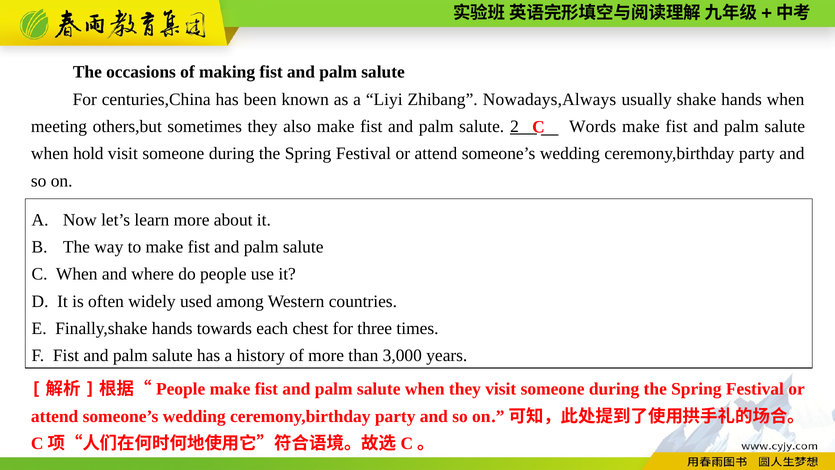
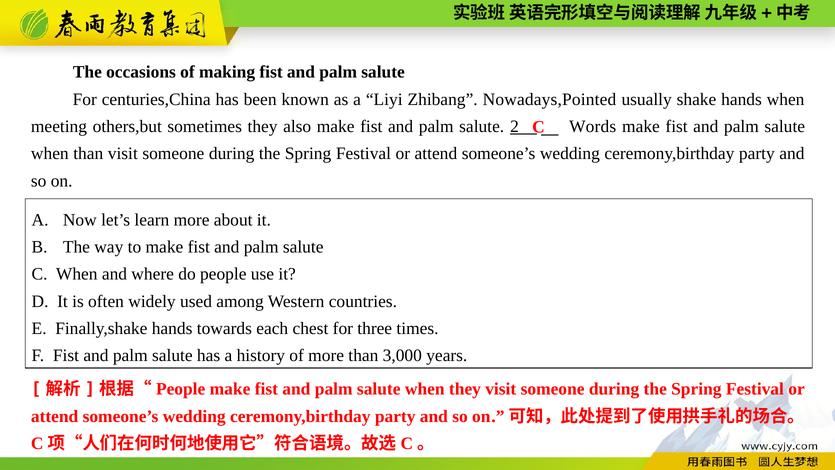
Nowadays,Always: Nowadays,Always -> Nowadays,Pointed
when hold: hold -> than
